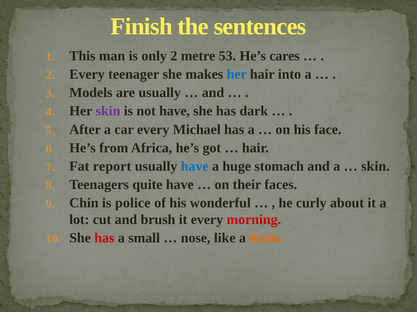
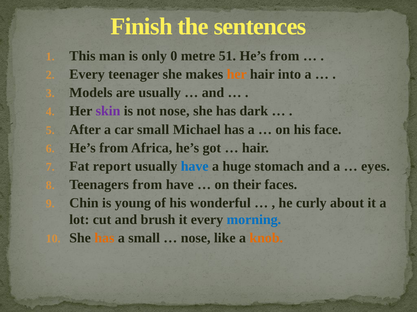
only 2: 2 -> 0
53: 53 -> 51
cares at (285, 56): cares -> from
her at (237, 75) colour: blue -> orange
not have: have -> nose
car every: every -> small
skin at (375, 167): skin -> eyes
Teenagers quite: quite -> from
police: police -> young
morning colour: red -> blue
has at (104, 239) colour: red -> orange
